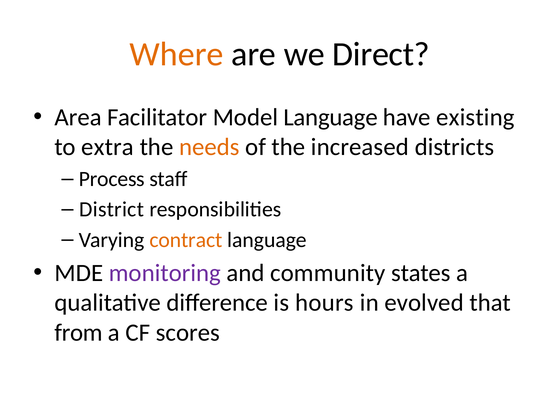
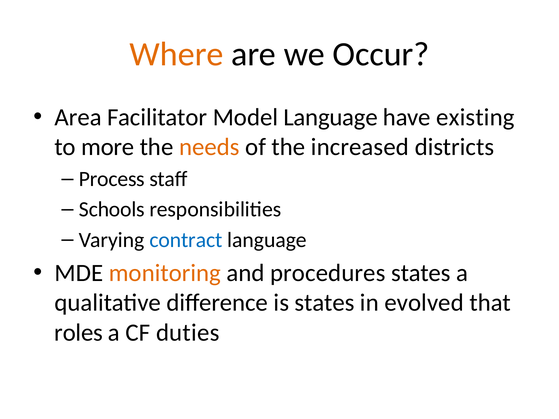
Direct: Direct -> Occur
extra: extra -> more
District: District -> Schools
contract colour: orange -> blue
monitoring colour: purple -> orange
community: community -> procedures
is hours: hours -> states
from: from -> roles
scores: scores -> duties
